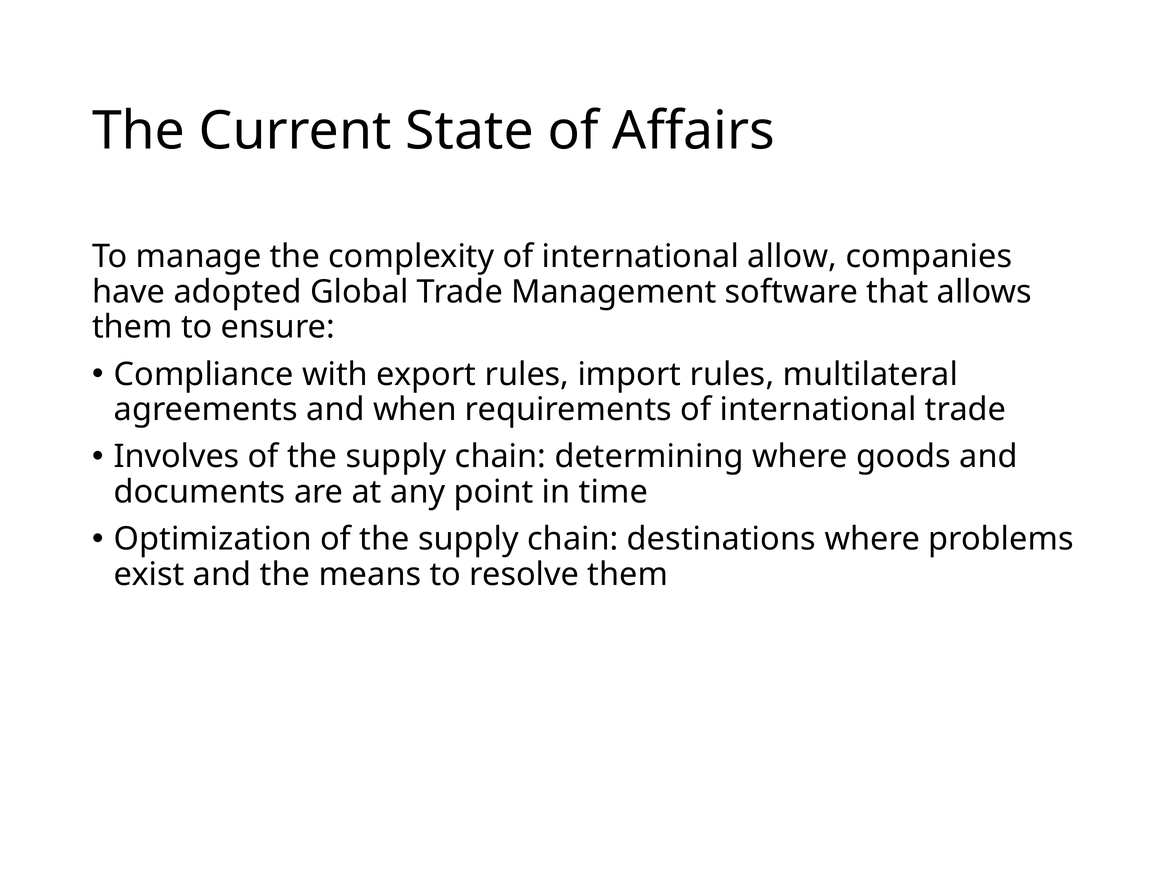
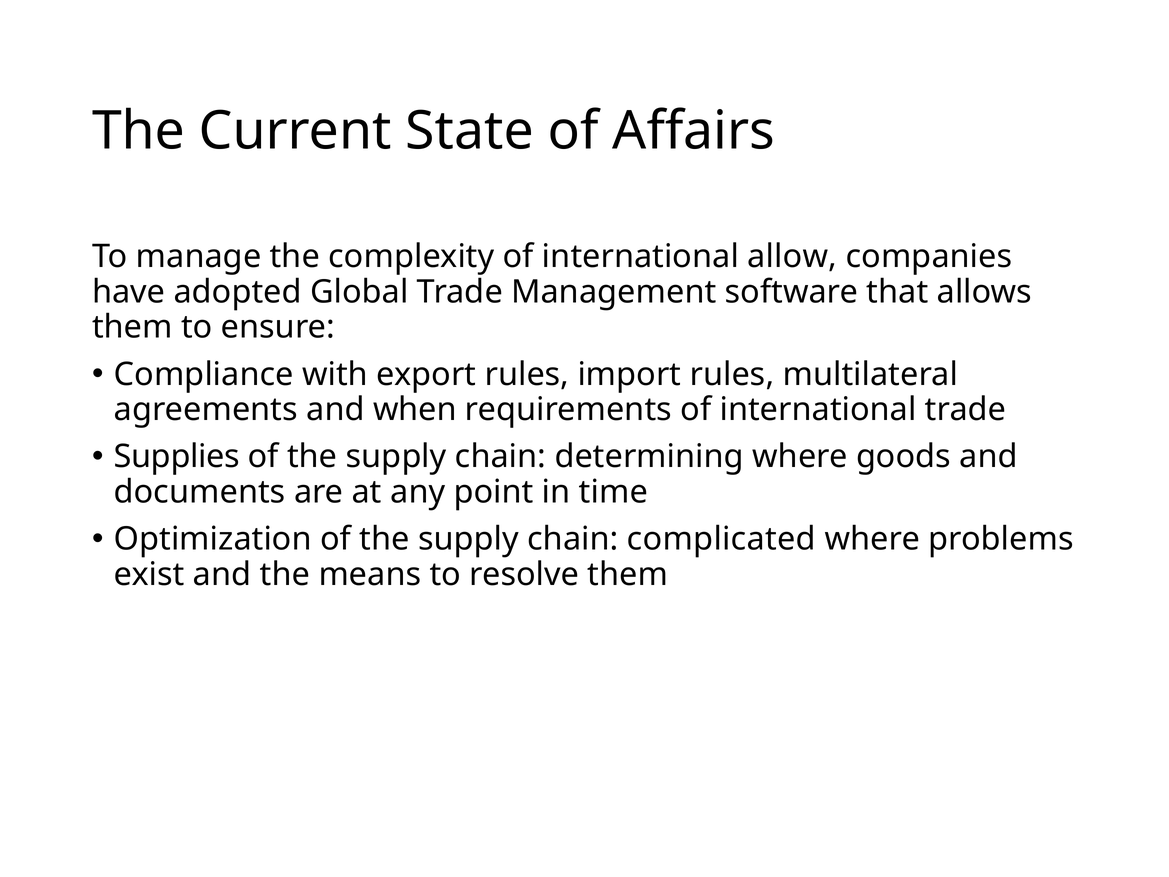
Involves: Involves -> Supplies
destinations: destinations -> complicated
